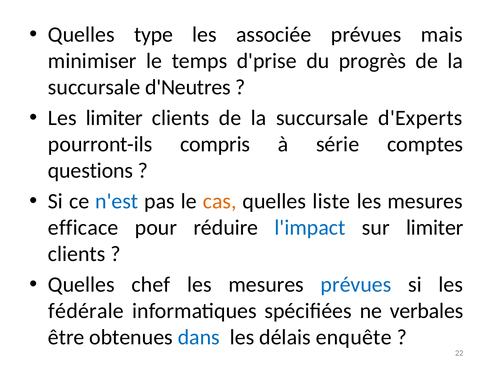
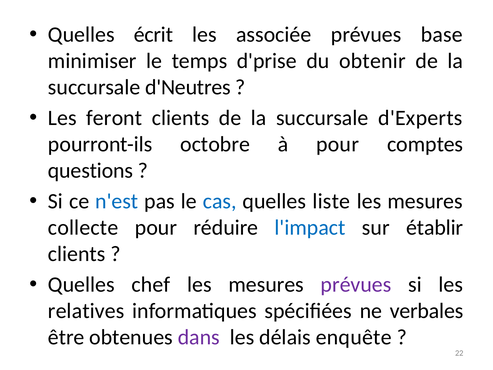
type: type -> écrit
mais: mais -> base
progrès: progrès -> obtenir
Les limiter: limiter -> feront
compris: compris -> octobre
à série: série -> pour
cas colour: orange -> blue
efficace: efficace -> collecte
sur limiter: limiter -> établir
prévues at (356, 285) colour: blue -> purple
fédérale: fédérale -> relatives
dans colour: blue -> purple
